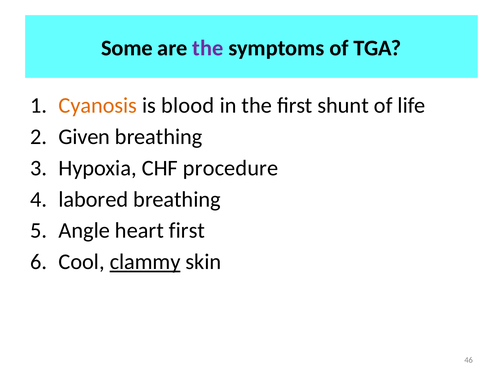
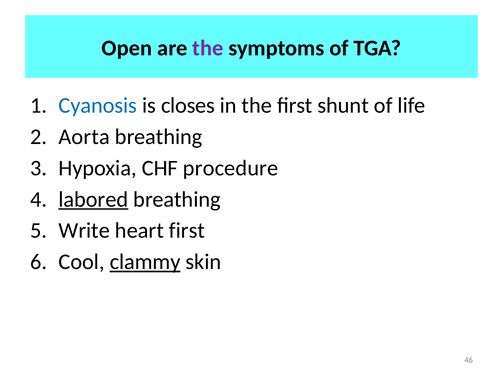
Some: Some -> Open
Cyanosis colour: orange -> blue
blood: blood -> closes
Given: Given -> Aorta
labored underline: none -> present
Angle: Angle -> Write
